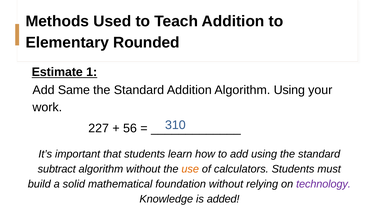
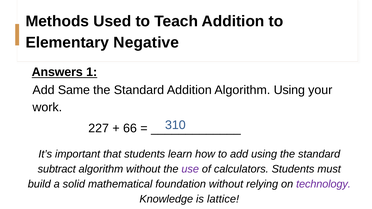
Rounded: Rounded -> Negative
Estimate: Estimate -> Answers
56: 56 -> 66
use colour: orange -> purple
added: added -> lattice
